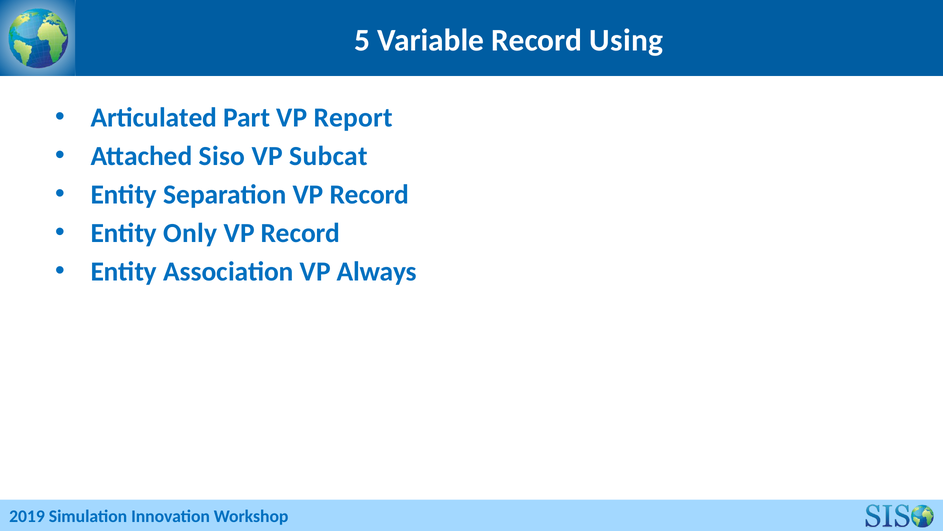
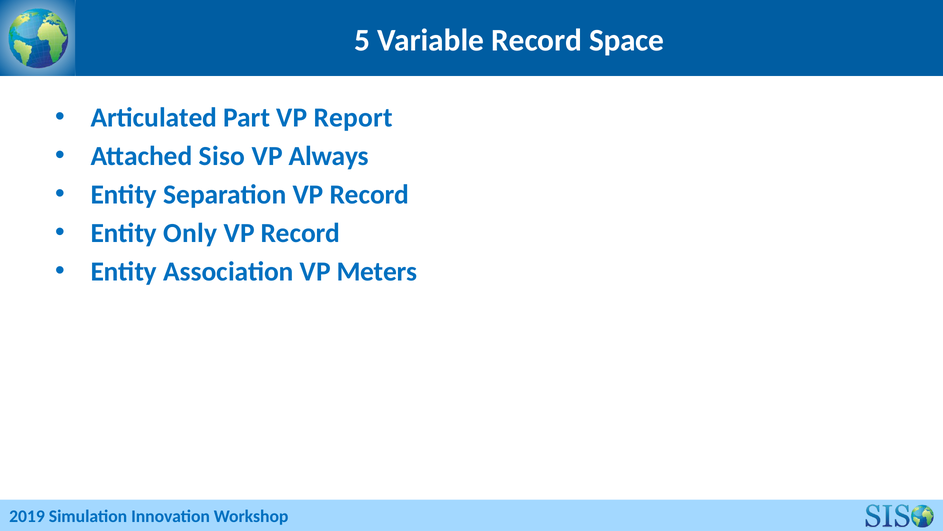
Using: Using -> Space
Subcat: Subcat -> Always
Always: Always -> Meters
